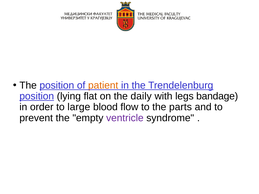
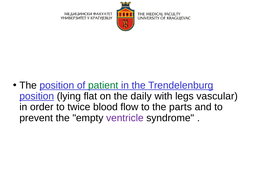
patient colour: orange -> green
bandage: bandage -> vascular
large: large -> twice
